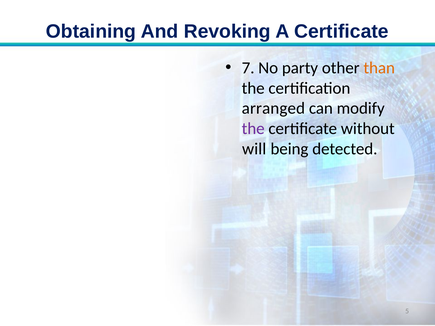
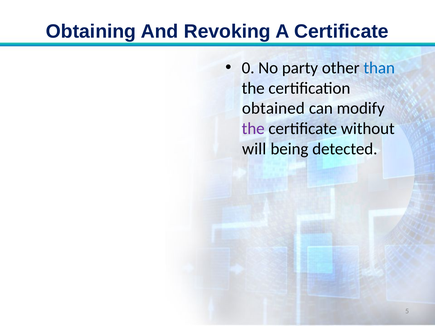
7: 7 -> 0
than colour: orange -> blue
arranged: arranged -> obtained
